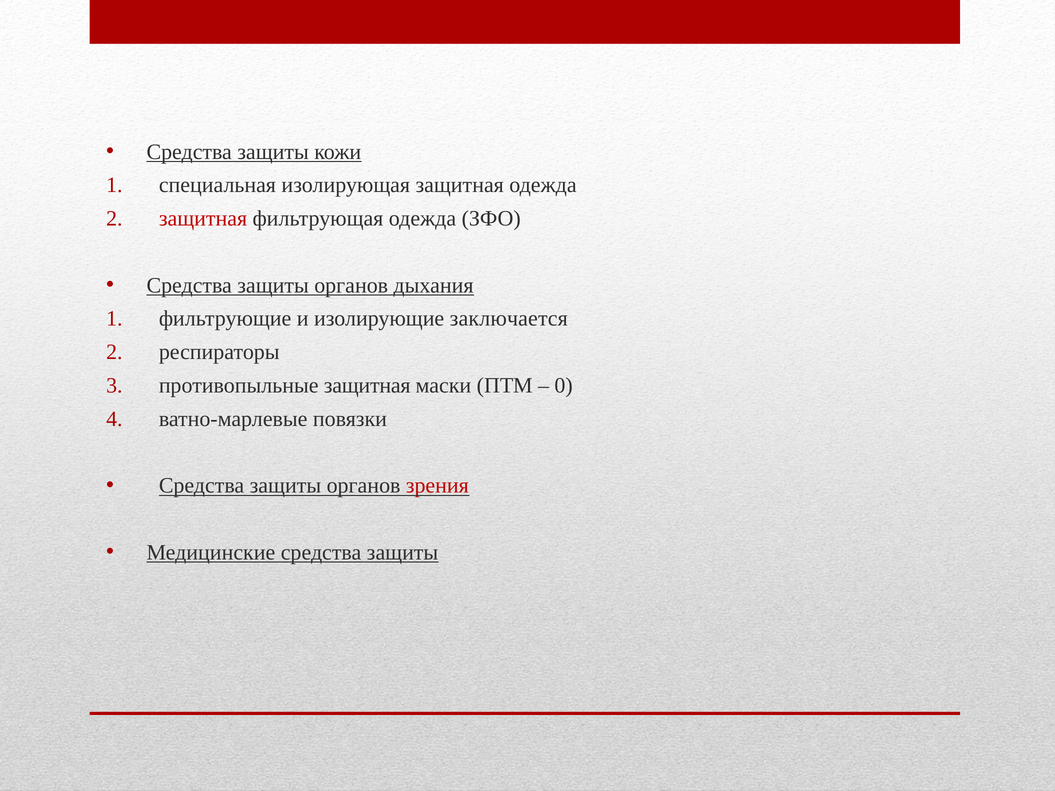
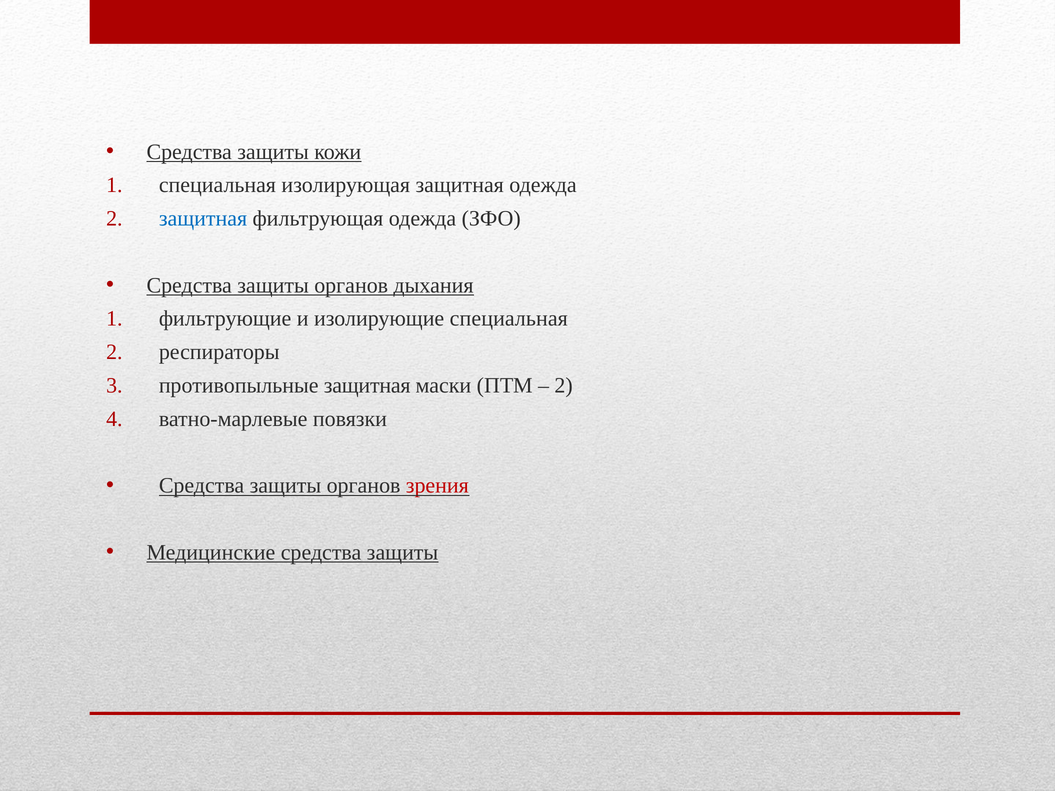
защитная at (203, 219) colour: red -> blue
изолирующие заключается: заключается -> специальная
0 at (564, 386): 0 -> 2
